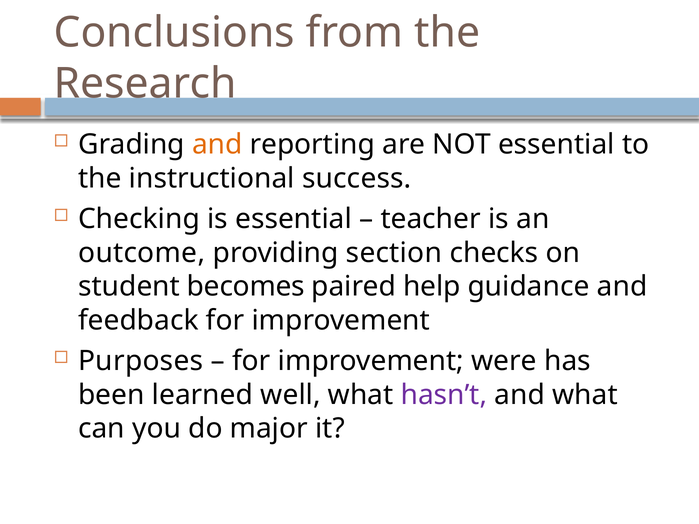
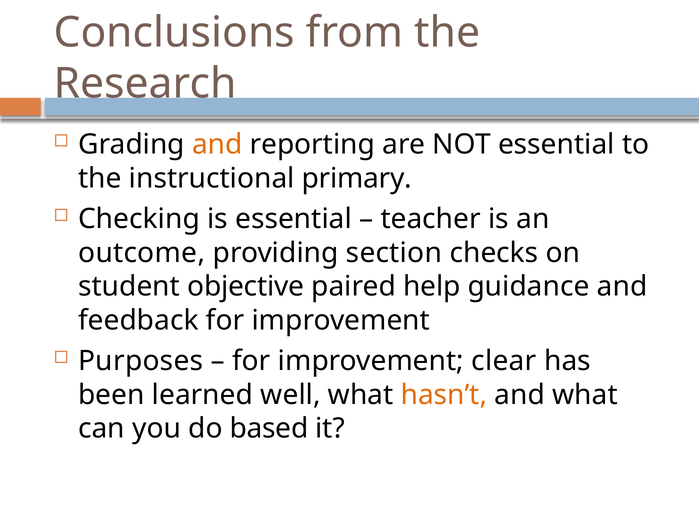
success: success -> primary
becomes: becomes -> objective
were: were -> clear
hasn’t colour: purple -> orange
major: major -> based
